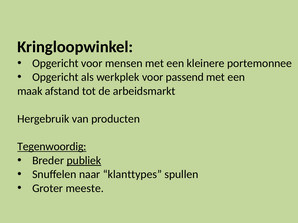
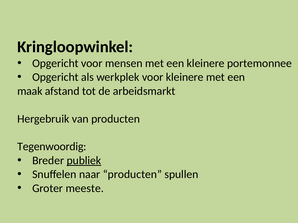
voor passend: passend -> kleinere
Tegenwoordig underline: present -> none
naar klanttypes: klanttypes -> producten
